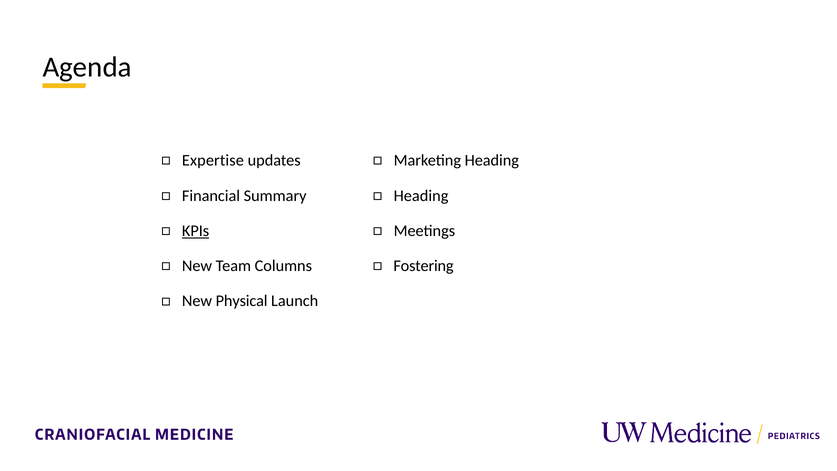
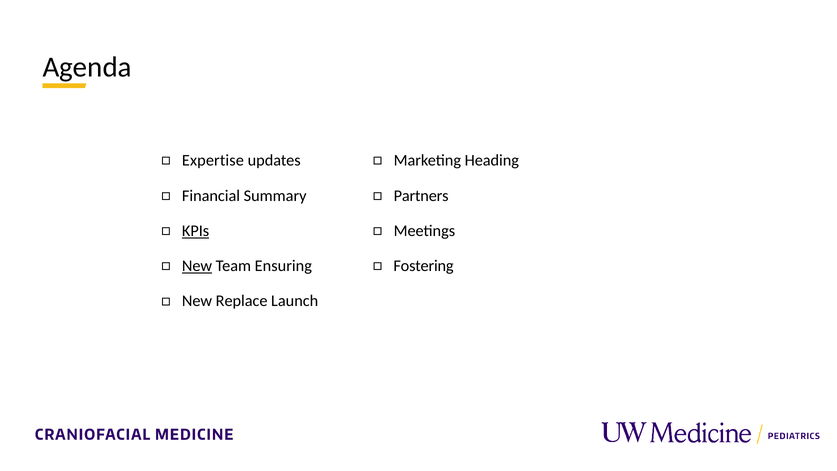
Heading at (421, 196): Heading -> Partners
New at (197, 266) underline: none -> present
Columns: Columns -> Ensuring
Physical: Physical -> Replace
